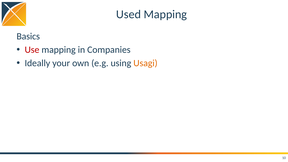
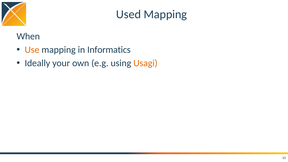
Basics: Basics -> When
Use colour: red -> orange
Companies: Companies -> Informatics
